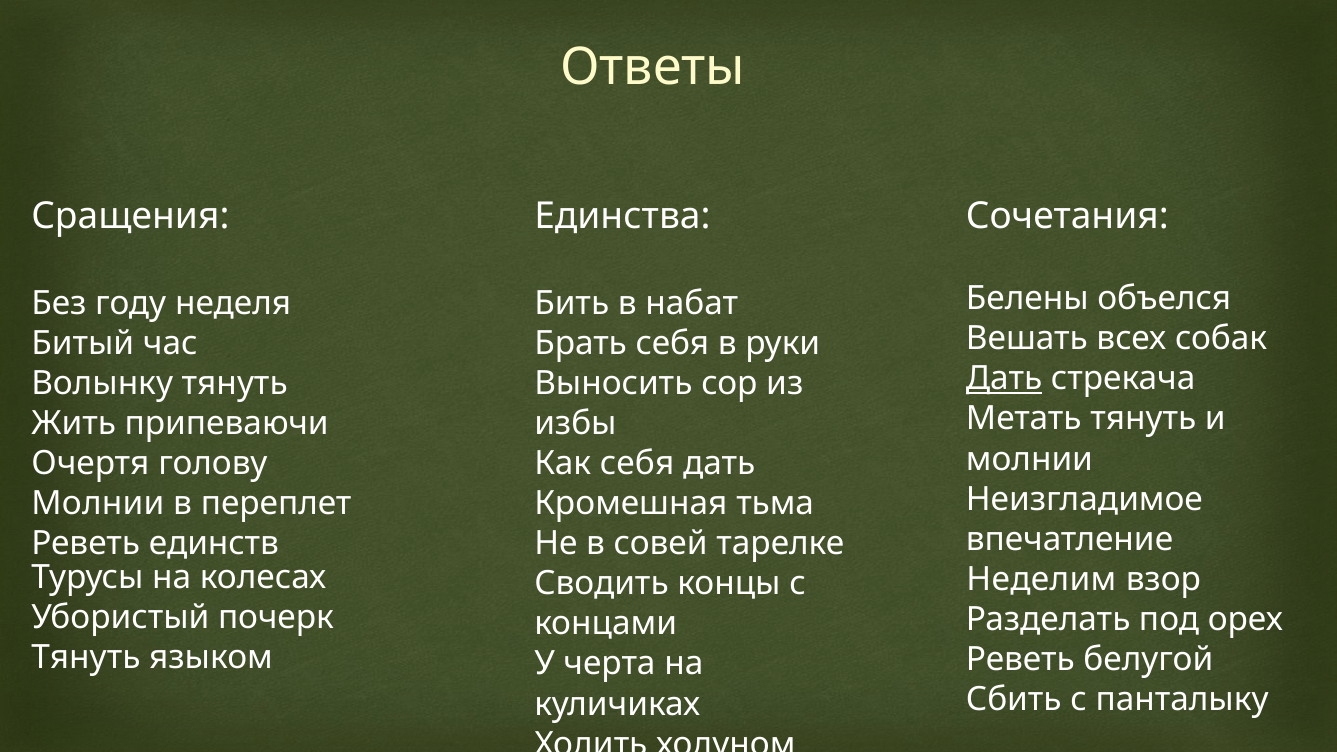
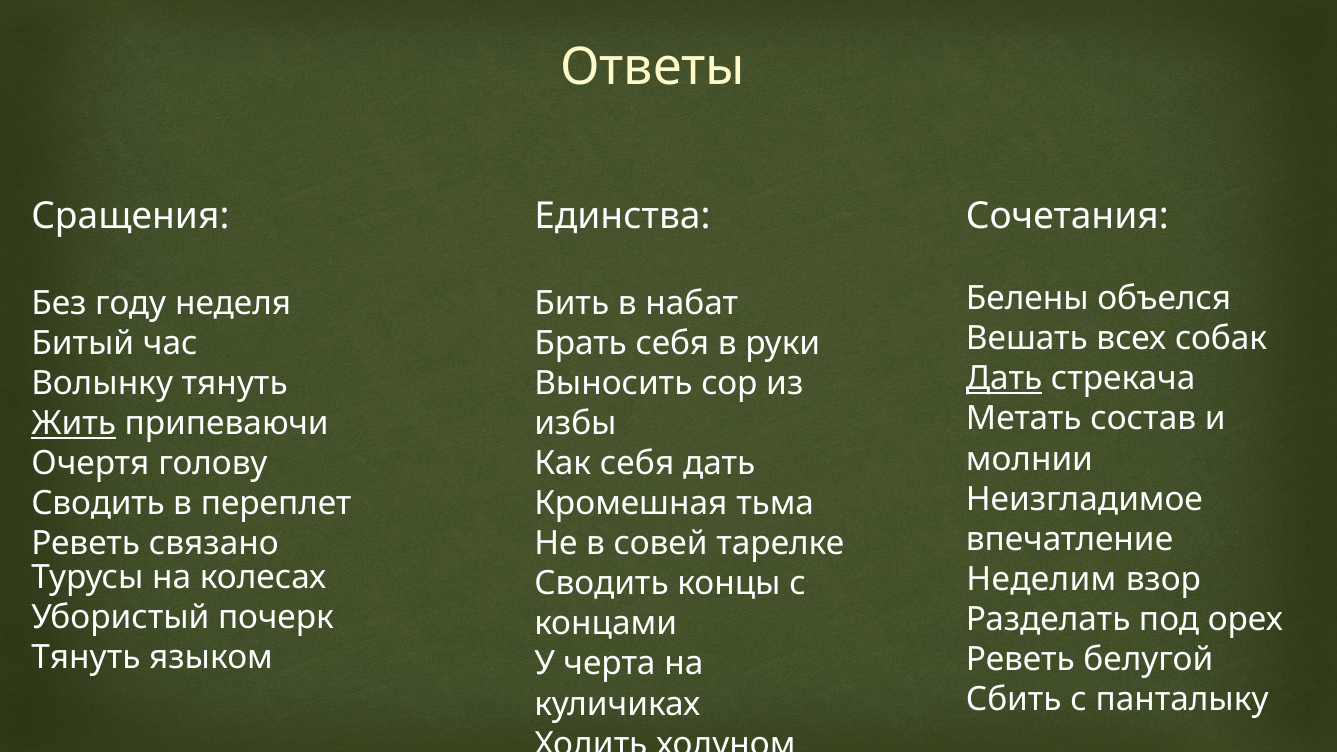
Метать тянуть: тянуть -> состав
Жить underline: none -> present
Молнии at (98, 504): Молнии -> Сводить
единств: единств -> связано
